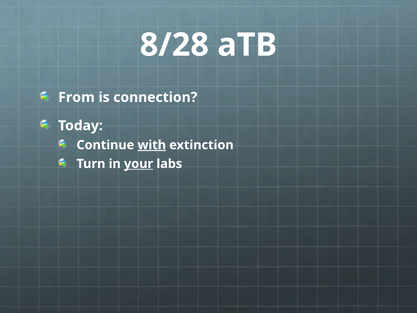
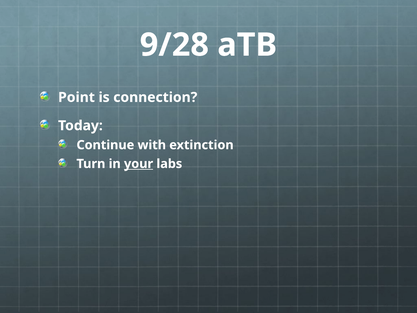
8/28: 8/28 -> 9/28
From: From -> Point
with underline: present -> none
